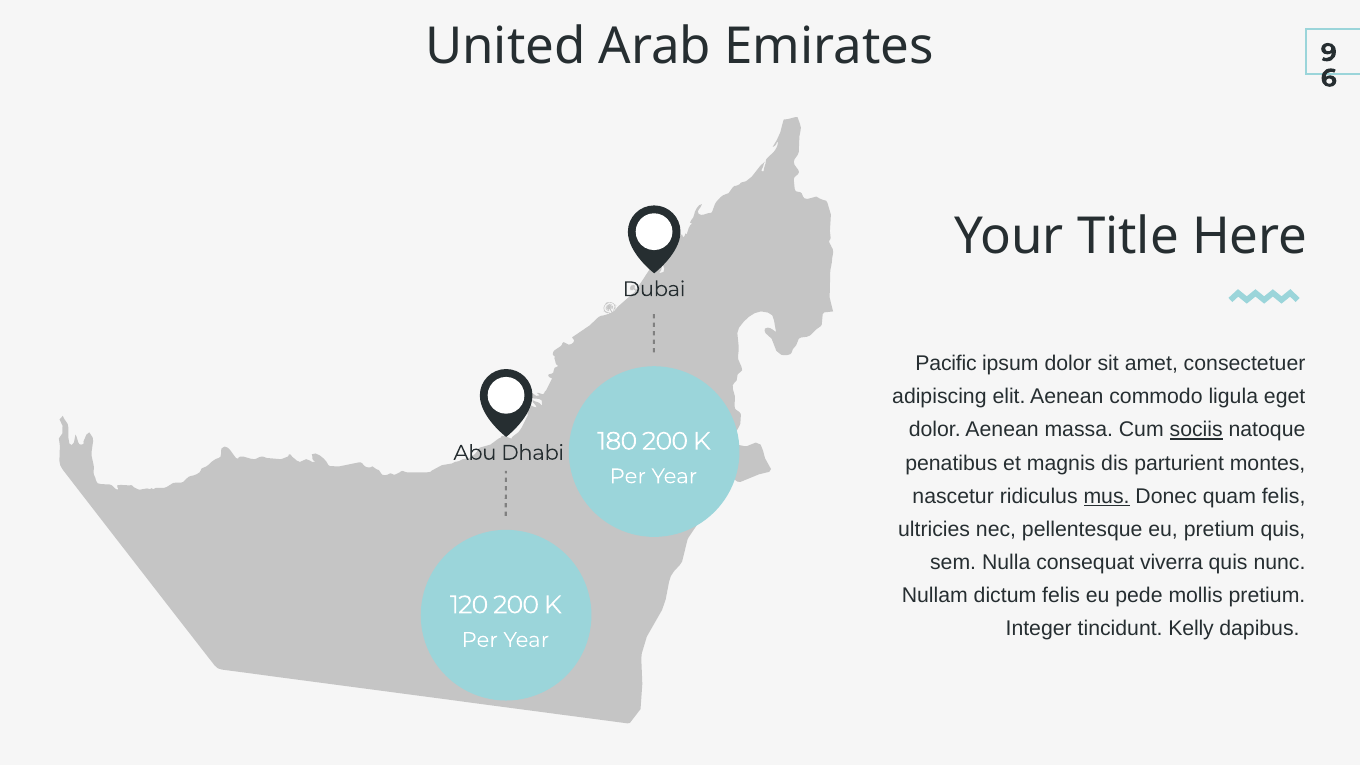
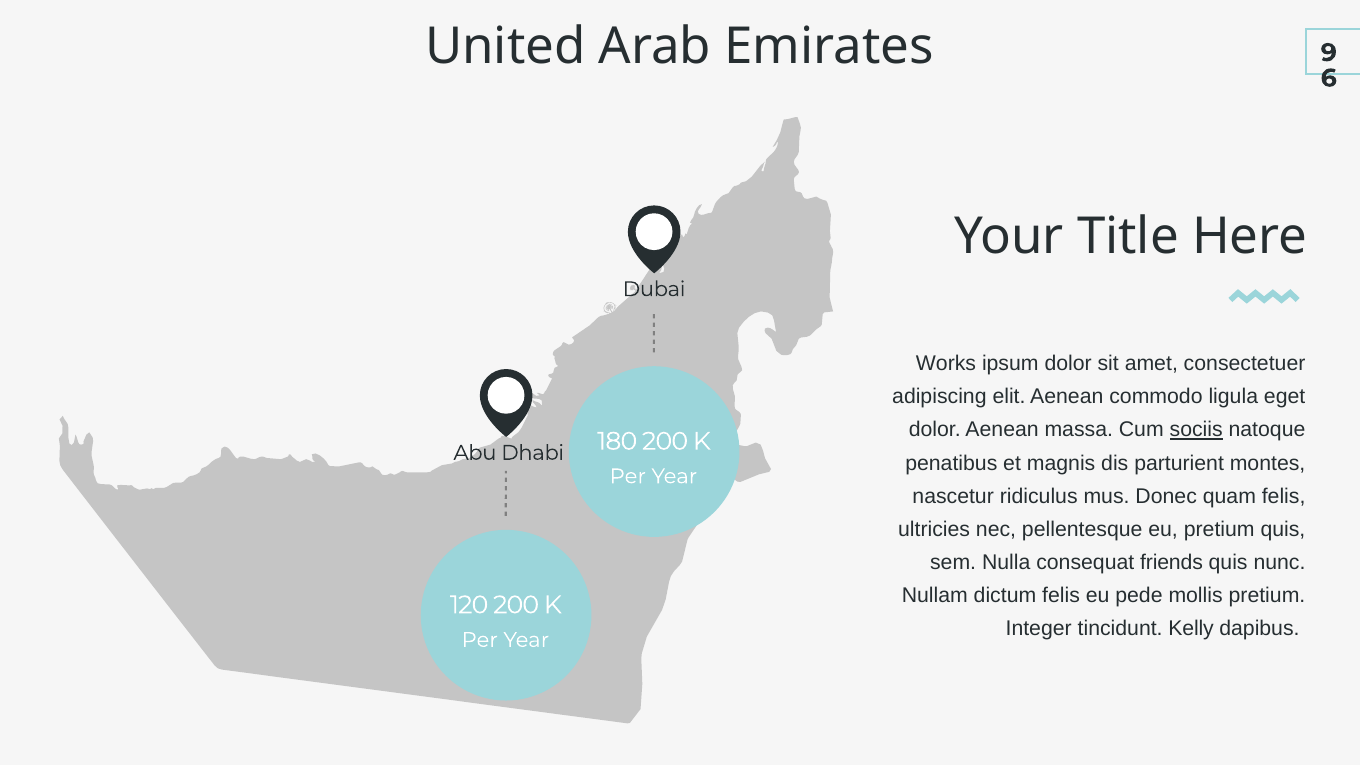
Pacific: Pacific -> Works
mus underline: present -> none
viverra: viverra -> friends
